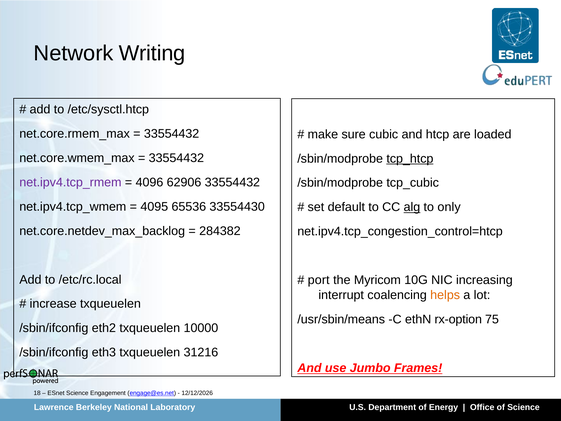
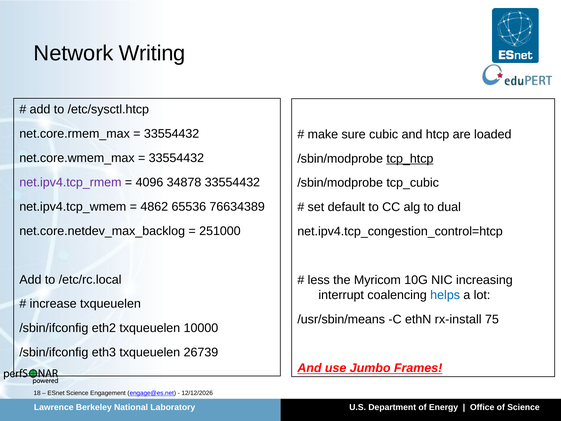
62906: 62906 -> 34878
4095: 4095 -> 4862
33554430: 33554430 -> 76634389
alg underline: present -> none
only: only -> dual
284382: 284382 -> 251000
port: port -> less
helps colour: orange -> blue
rx-option: rx-option -> rx-install
31216: 31216 -> 26739
